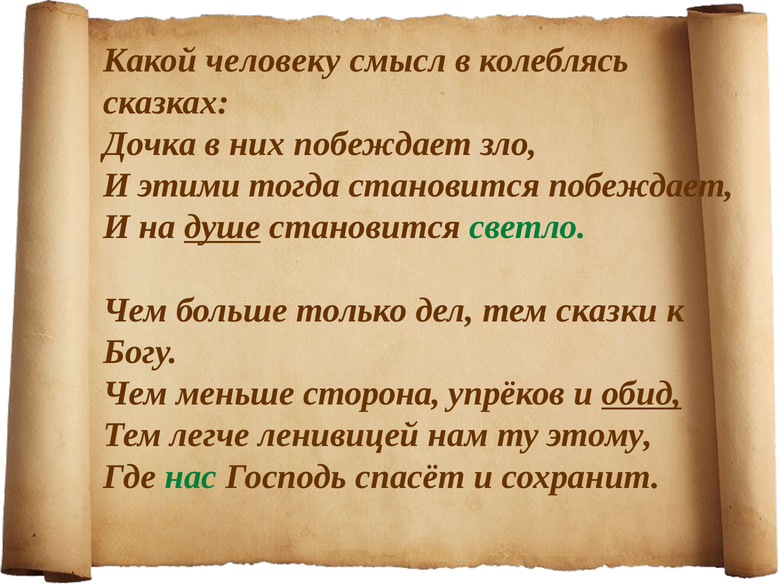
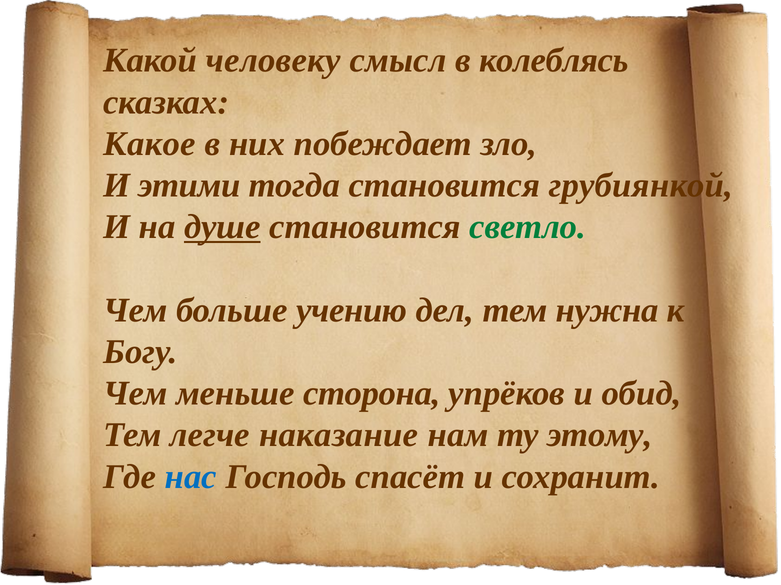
Дочка: Дочка -> Какое
становится побеждает: побеждает -> грубиянкой
только: только -> учению
сказки: сказки -> нужна
обид underline: present -> none
ленивицей: ленивицей -> наказание
нас colour: green -> blue
